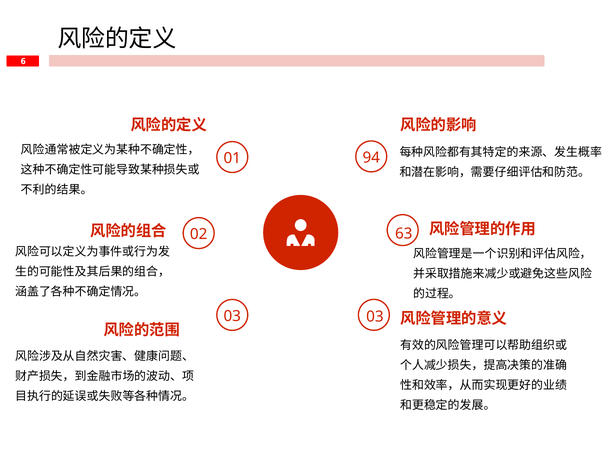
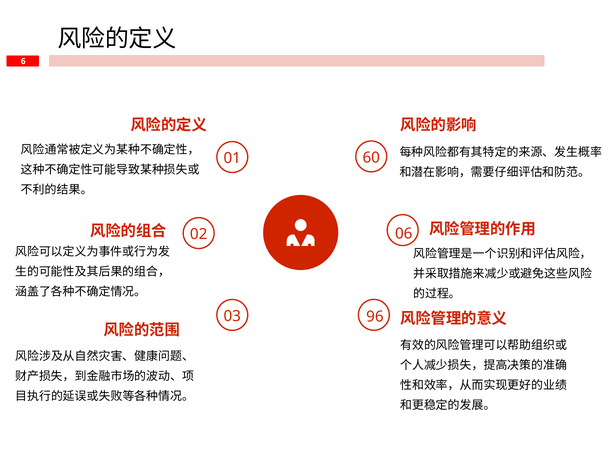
94: 94 -> 60
63: 63 -> 06
03 03: 03 -> 96
